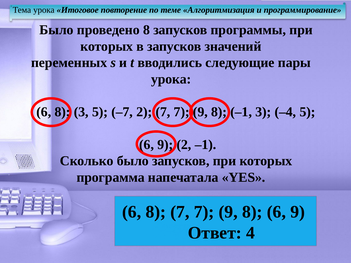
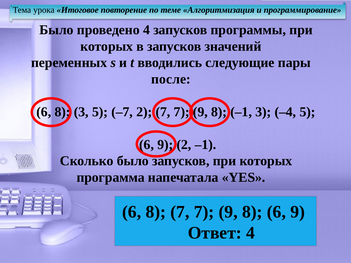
проведено 8: 8 -> 4
урока at (171, 79): урока -> после
